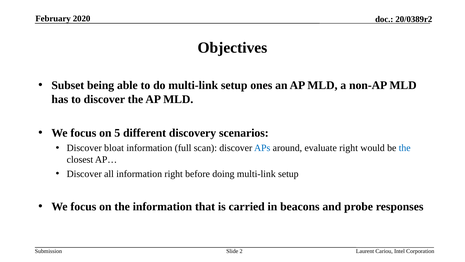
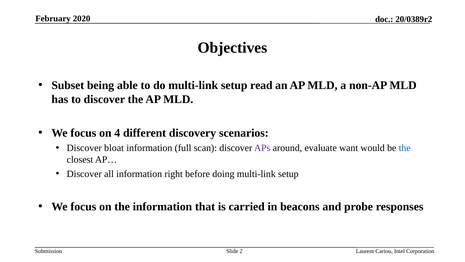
ones: ones -> read
5: 5 -> 4
APs colour: blue -> purple
evaluate right: right -> want
